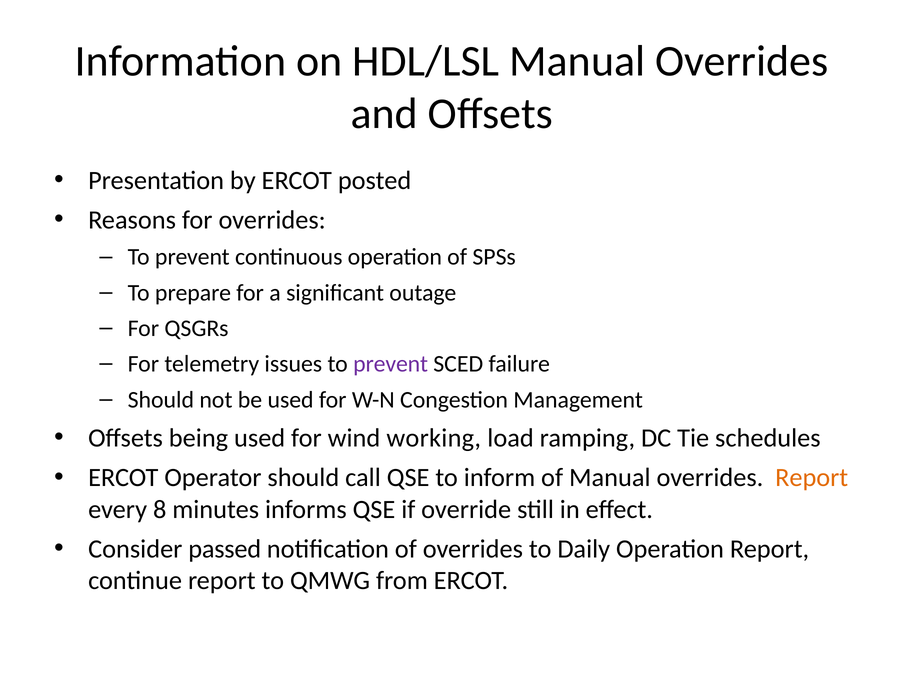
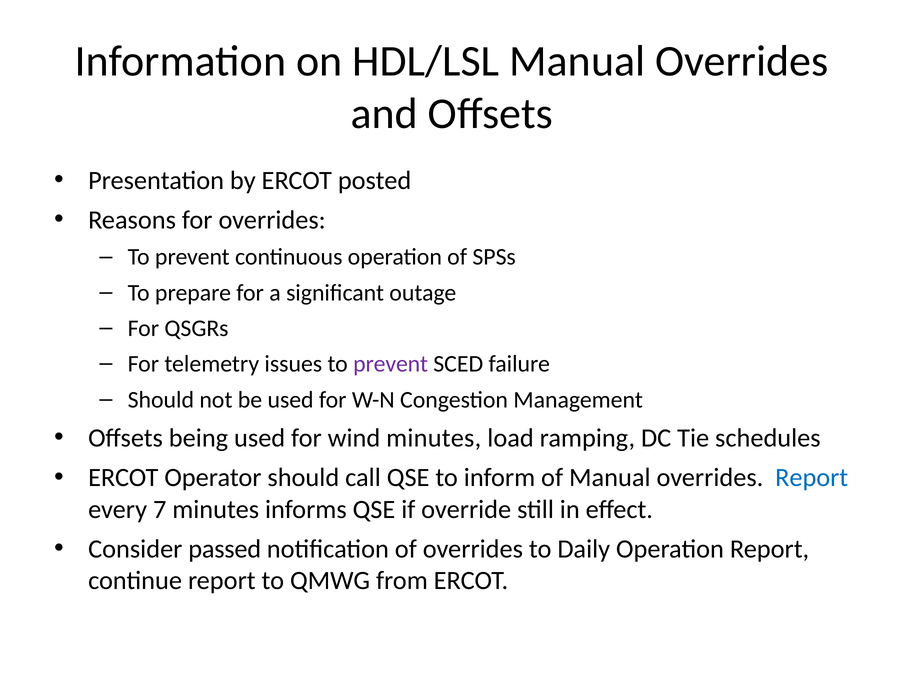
wind working: working -> minutes
Report at (812, 478) colour: orange -> blue
8: 8 -> 7
